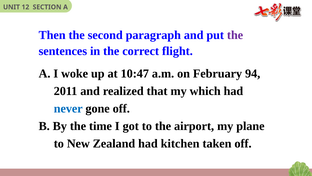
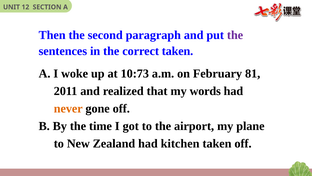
correct flight: flight -> taken
10:47: 10:47 -> 10:73
94: 94 -> 81
which: which -> words
never colour: blue -> orange
